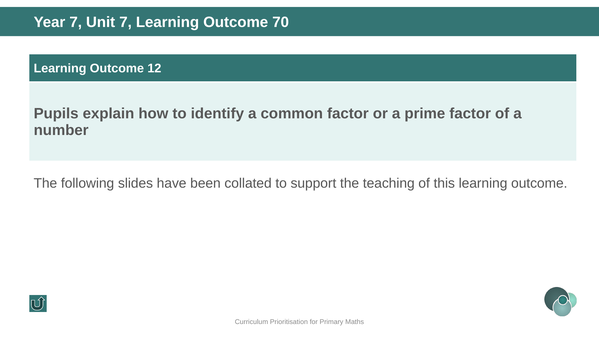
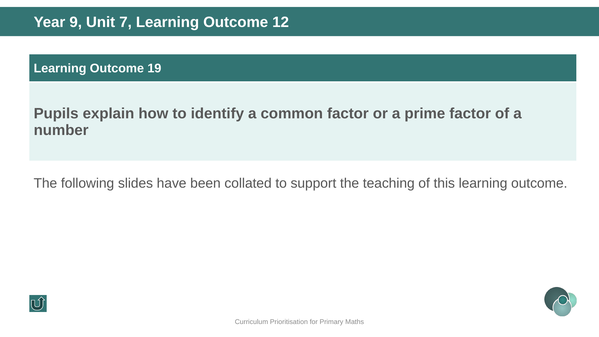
Year 7: 7 -> 9
70: 70 -> 12
12: 12 -> 19
